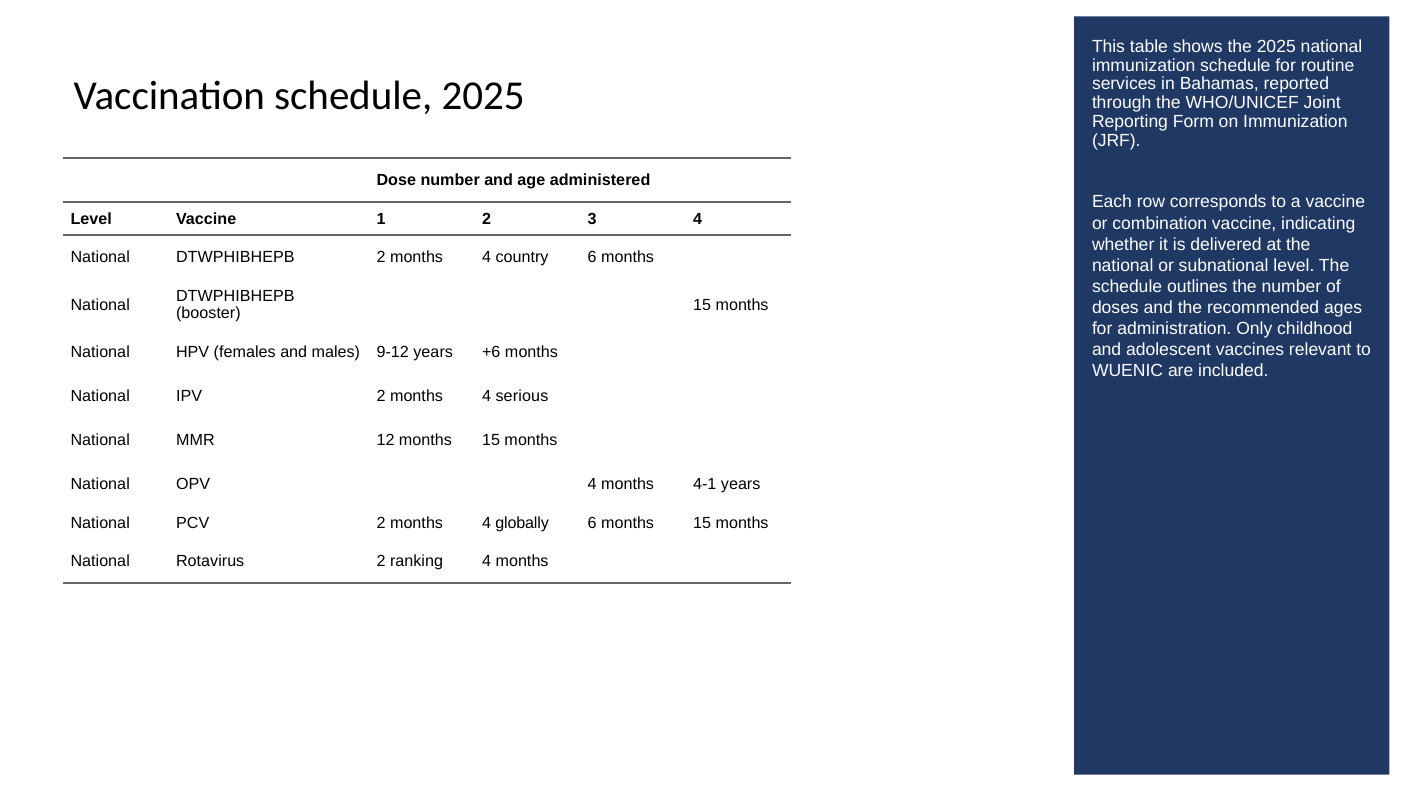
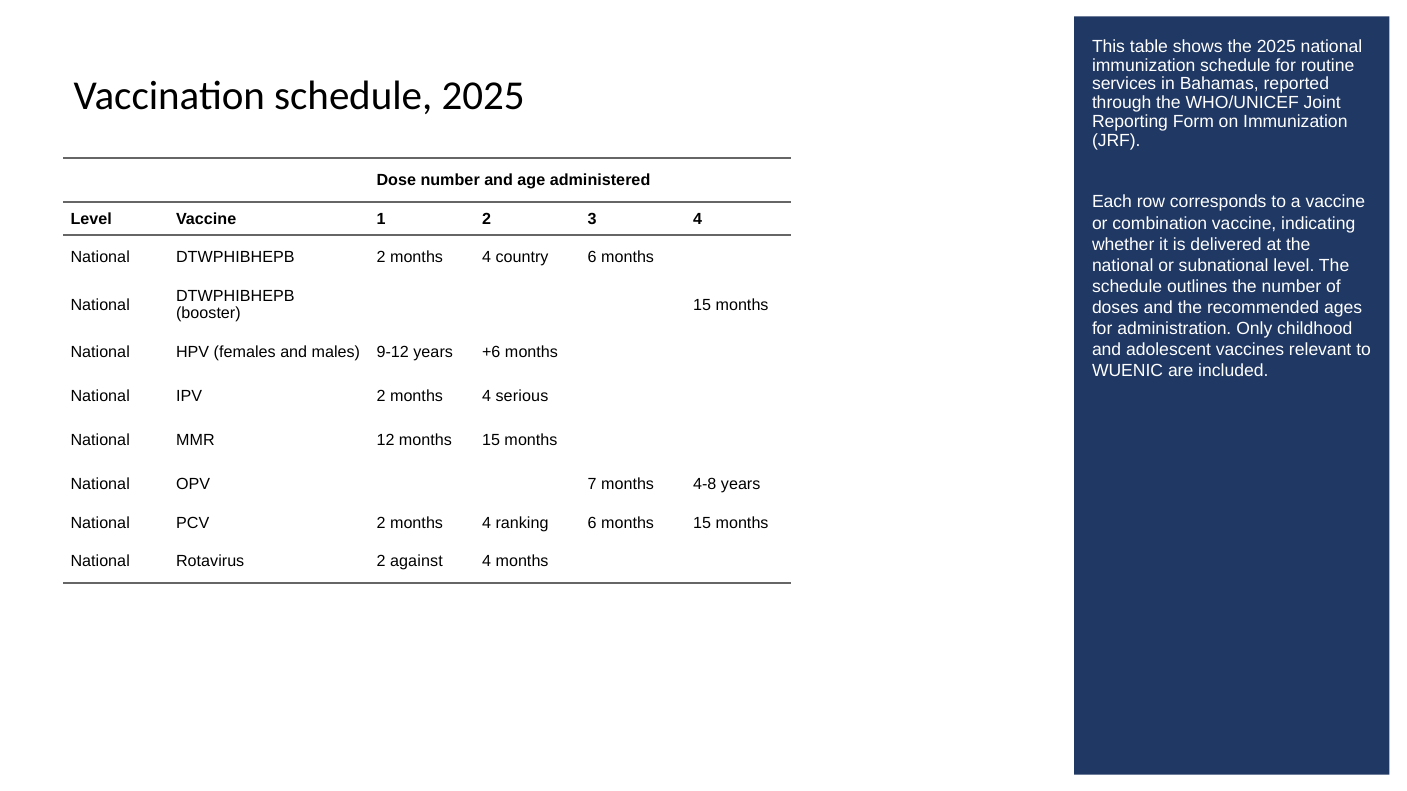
OPV 4: 4 -> 7
4-1: 4-1 -> 4-8
globally: globally -> ranking
ranking: ranking -> against
